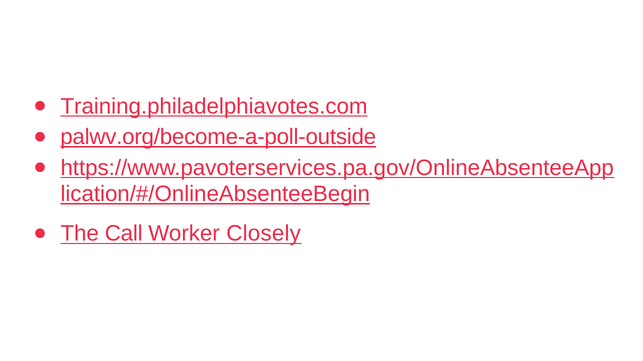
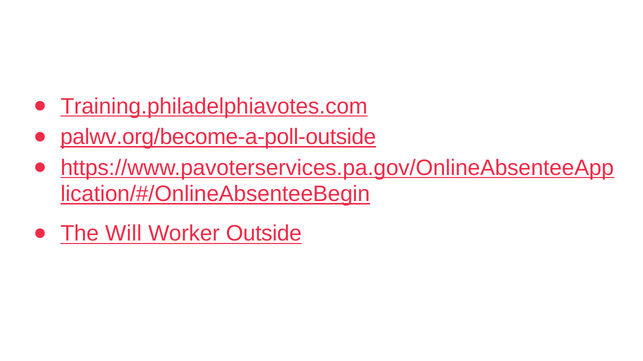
Call: Call -> Will
Closely: Closely -> Outside
